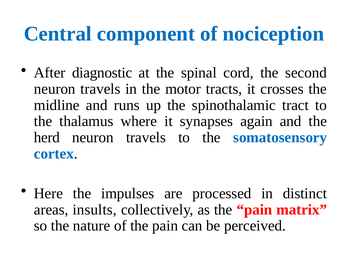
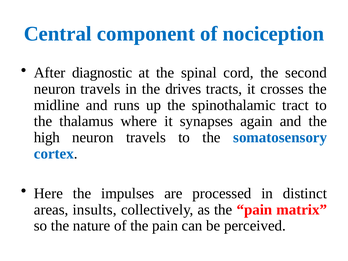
motor: motor -> drives
herd: herd -> high
